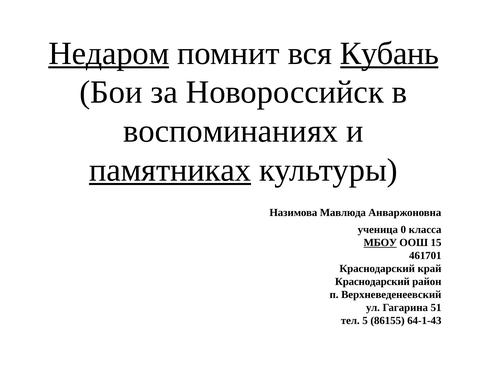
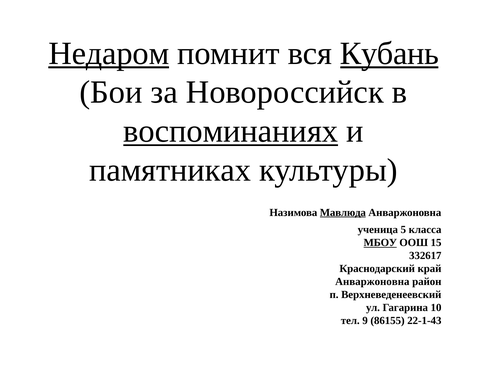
воспоминаниях underline: none -> present
памятниках underline: present -> none
Мавлюда underline: none -> present
0: 0 -> 5
461701: 461701 -> 332617
Краснодарский at (372, 282): Краснодарский -> Анваржоновна
51: 51 -> 10
5: 5 -> 9
64-1-43: 64-1-43 -> 22-1-43
